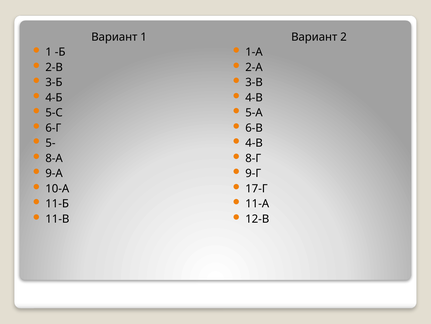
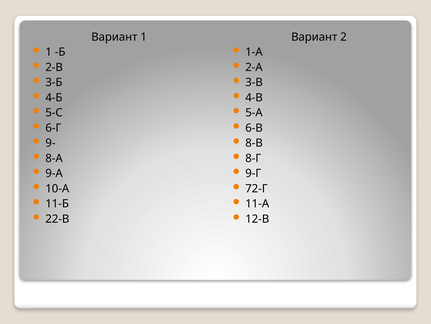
5-: 5- -> 9-
4-В at (254, 143): 4-В -> 8-В
17-Г: 17-Г -> 72-Г
11-В: 11-В -> 22-В
